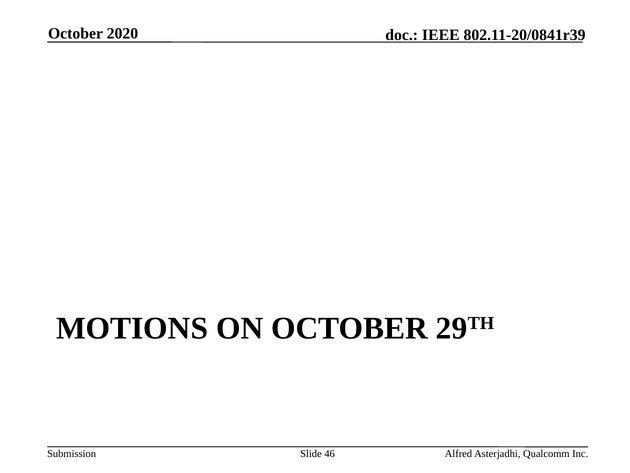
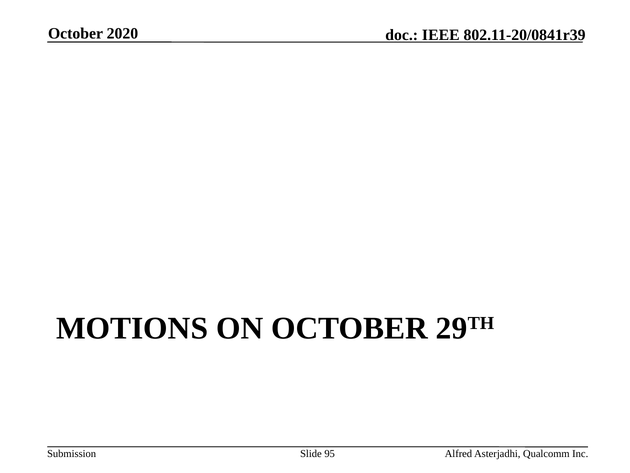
46: 46 -> 95
